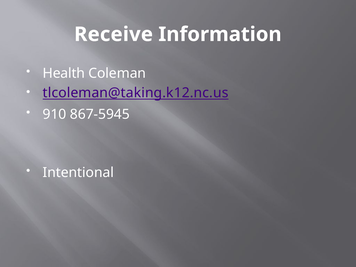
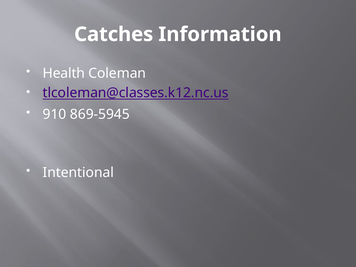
Receive: Receive -> Catches
tlcoleman@taking.k12.nc.us: tlcoleman@taking.k12.nc.us -> tlcoleman@classes.k12.nc.us
867-5945: 867-5945 -> 869-5945
